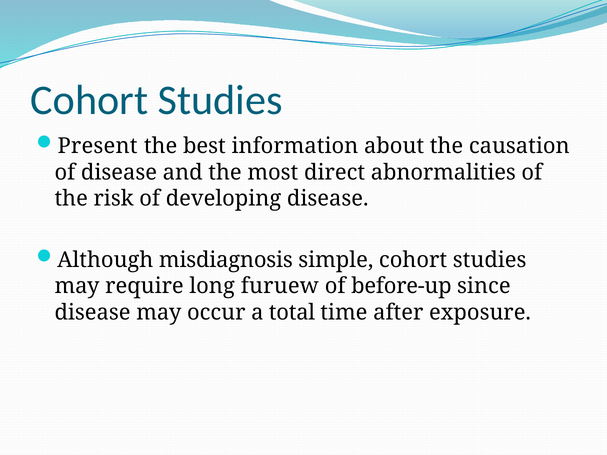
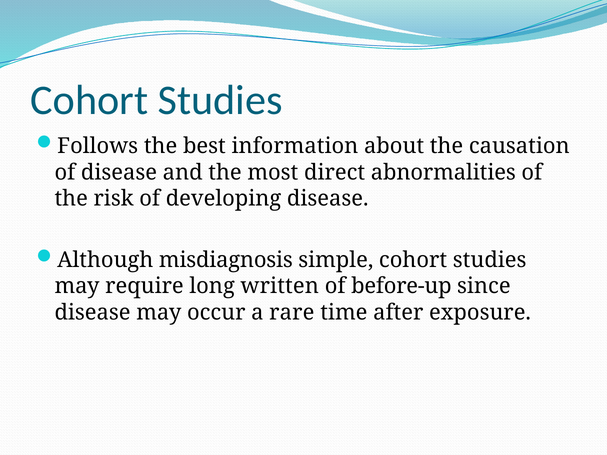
Present: Present -> Follows
furuew: furuew -> written
total: total -> rare
